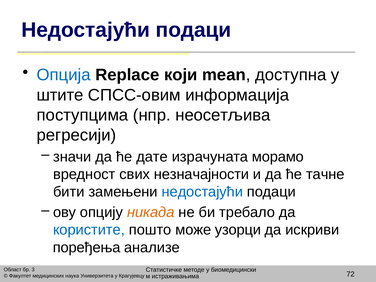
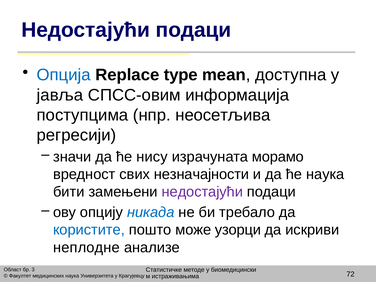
који: који -> type
штите: штите -> јавља
дате: дате -> нису
ће тачне: тачне -> наука
недостајући at (202, 192) colour: blue -> purple
никада colour: orange -> blue
поређења: поређења -> неплодне
